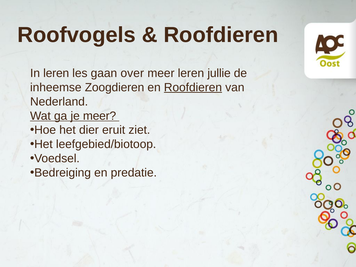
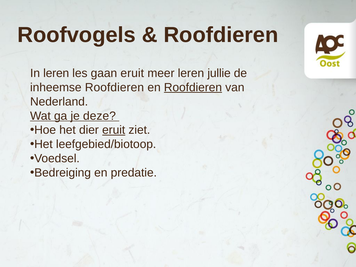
gaan over: over -> eruit
inheemse Zoogdieren: Zoogdieren -> Roofdieren
je meer: meer -> deze
eruit at (114, 130) underline: none -> present
